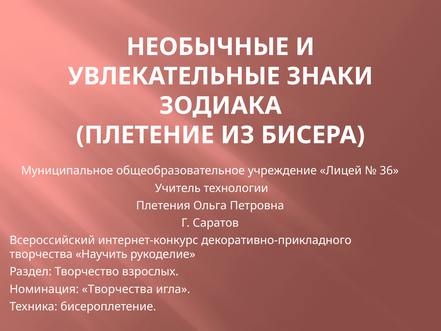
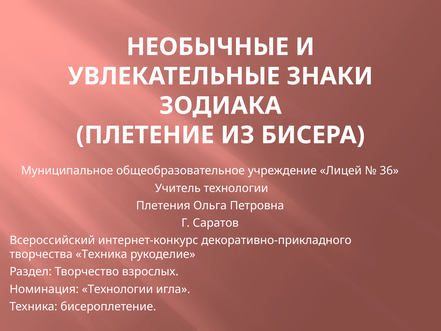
творчества Научить: Научить -> Техника
Номинация Творчества: Творчества -> Технологии
